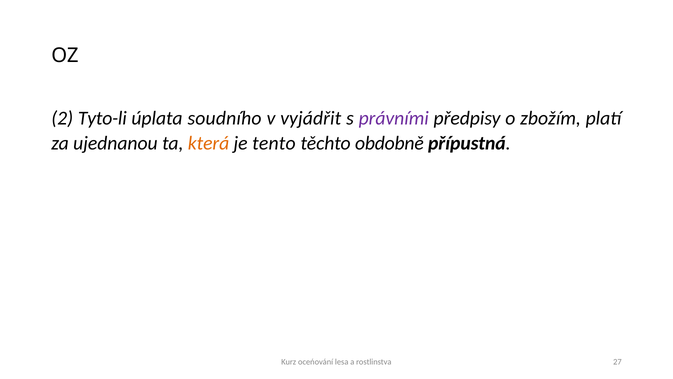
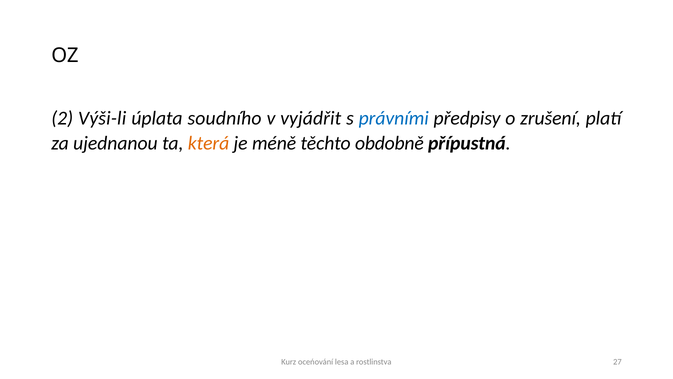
Tyto-li: Tyto-li -> Výši-li
právními colour: purple -> blue
zbožím: zbožím -> zrušení
tento: tento -> méně
